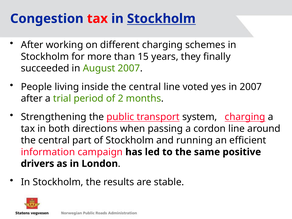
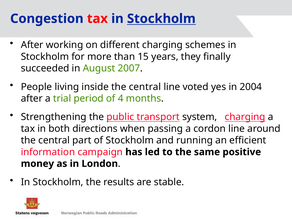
in 2007: 2007 -> 2004
2: 2 -> 4
drivers: drivers -> money
